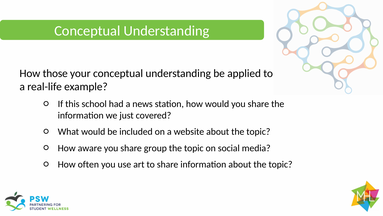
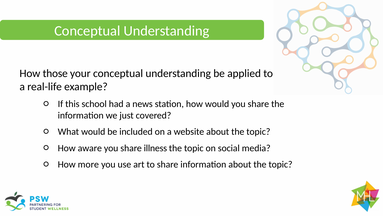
group: group -> illness
often: often -> more
